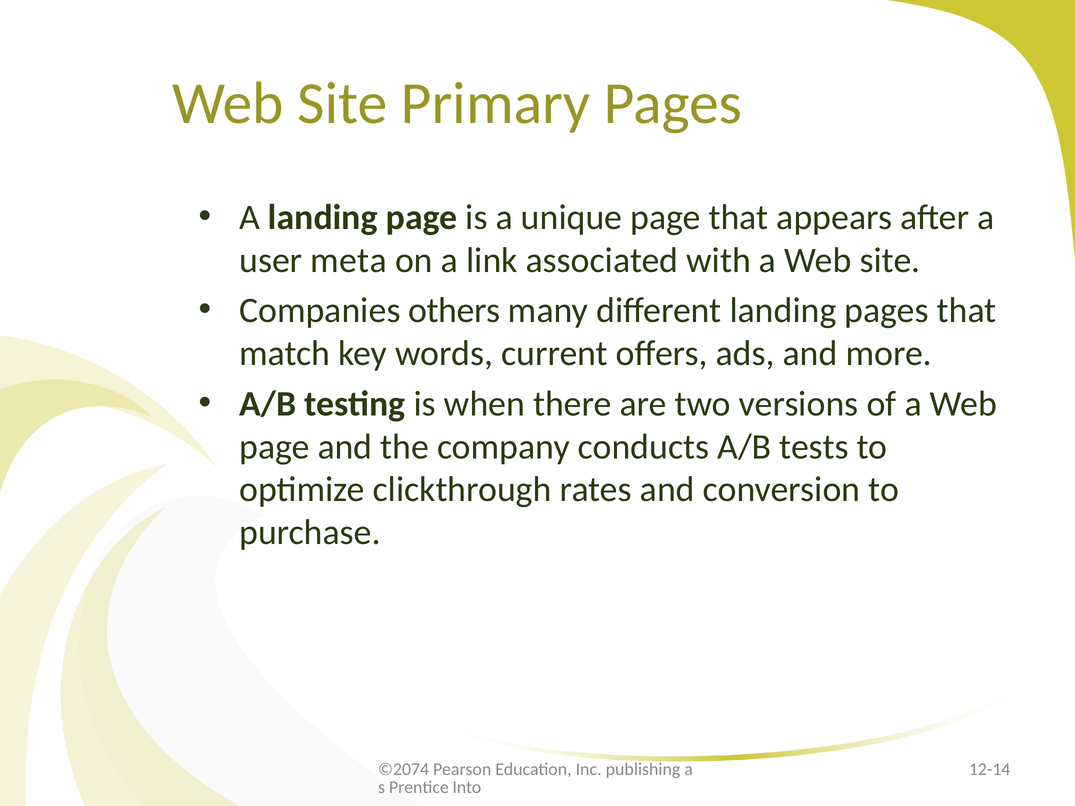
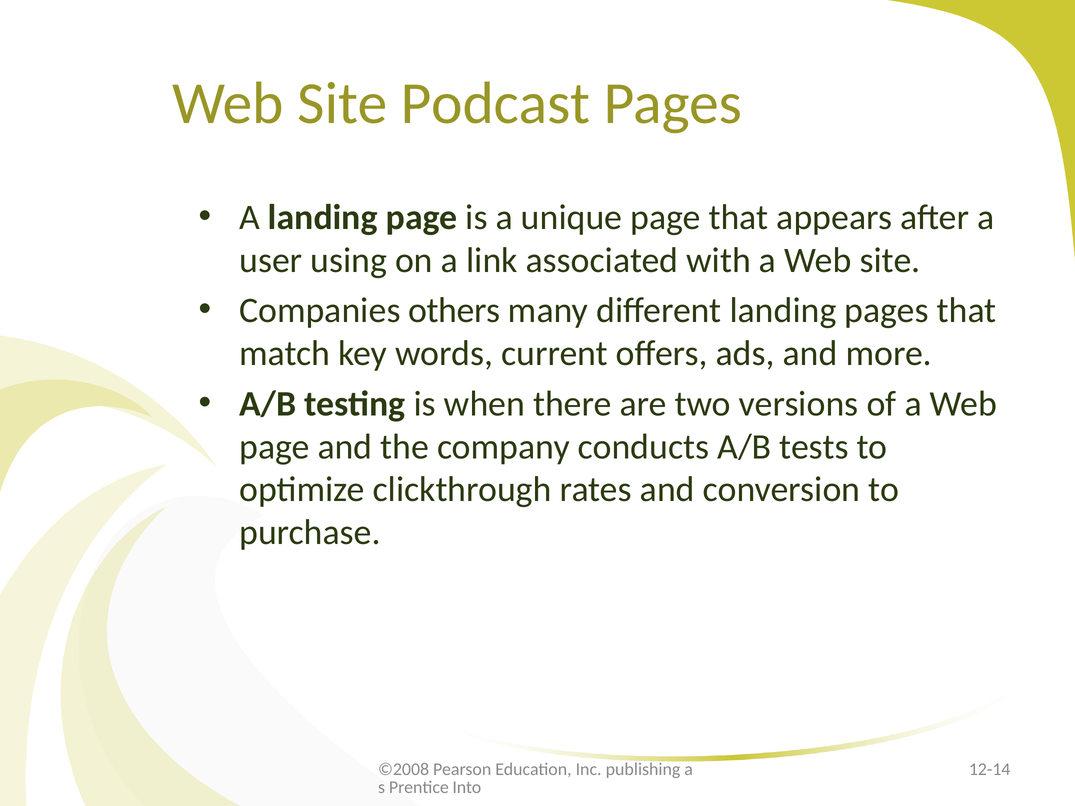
Primary: Primary -> Podcast
meta: meta -> using
©2074: ©2074 -> ©2008
